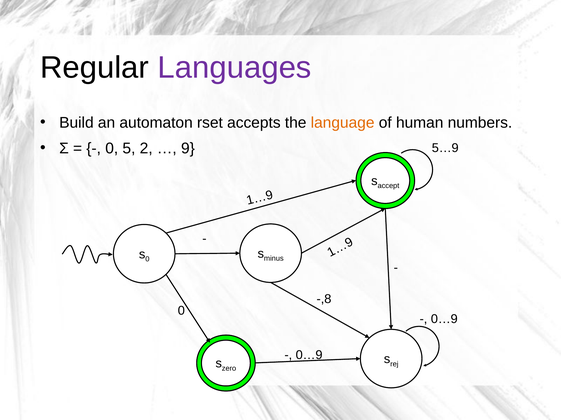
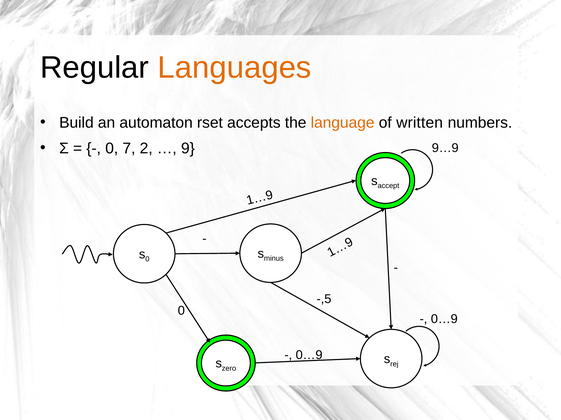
Languages colour: purple -> orange
human: human -> written
5: 5 -> 7
5…9: 5…9 -> 9…9
-,8: -,8 -> -,5
